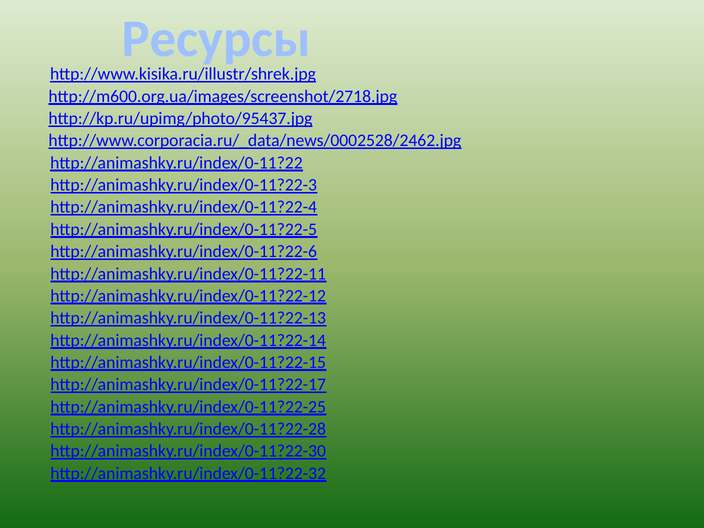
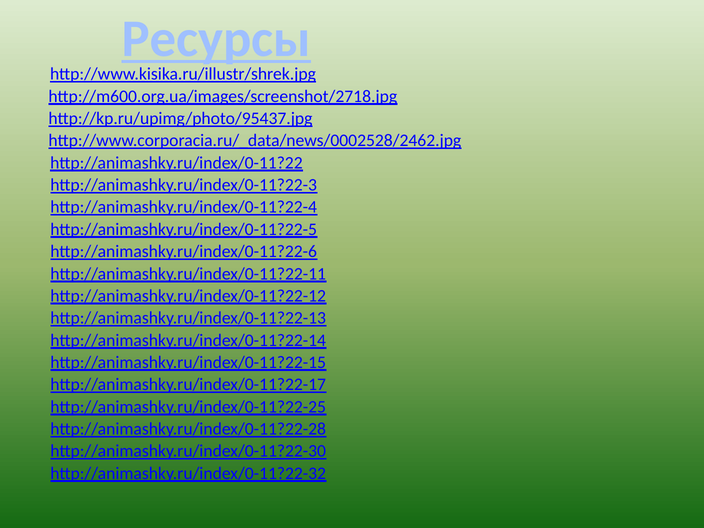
Ресурсы underline: none -> present
